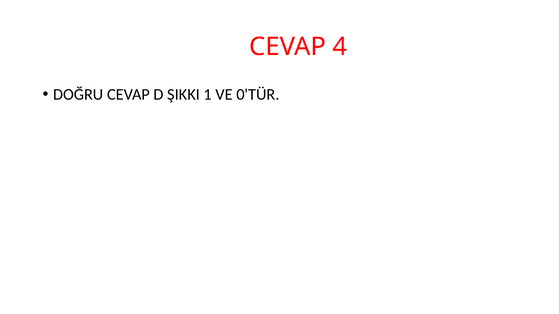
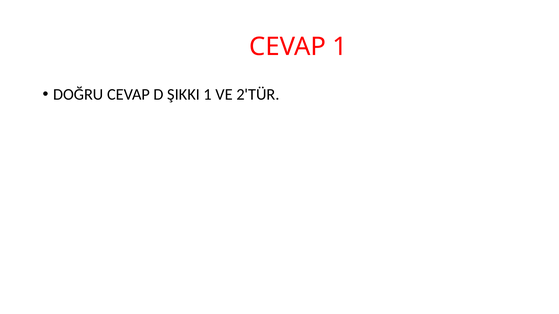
CEVAP 4: 4 -> 1
0'TÜR: 0'TÜR -> 2'TÜR
